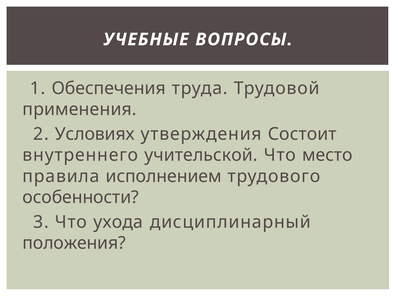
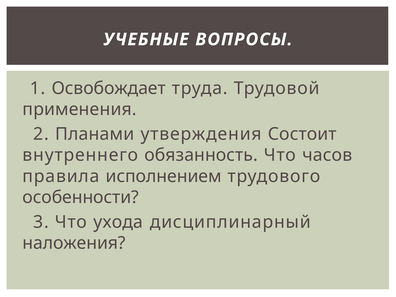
Обеспечения: Обеспечения -> Освобождает
Условиях: Условиях -> Планами
учительской: учительской -> обязанность
место: место -> часов
положения: положения -> наложения
